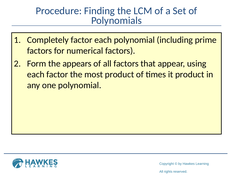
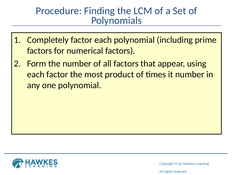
the appears: appears -> number
it product: product -> number
